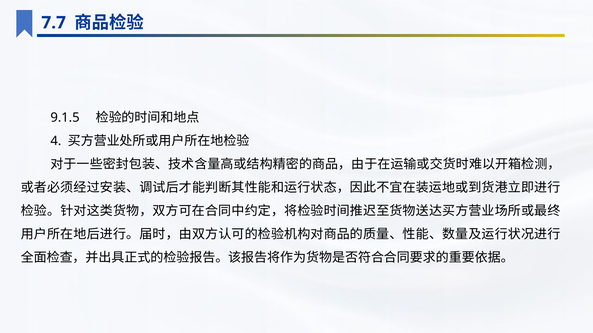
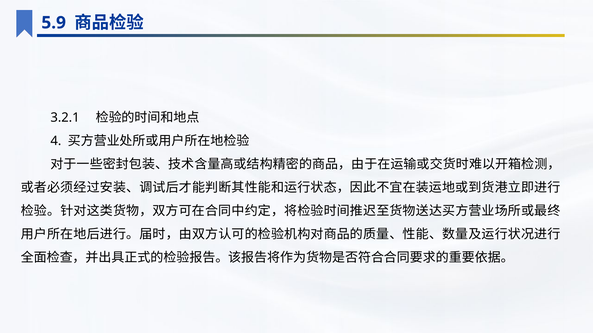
7.7: 7.7 -> 5.9
9.1.5: 9.1.5 -> 3.2.1
